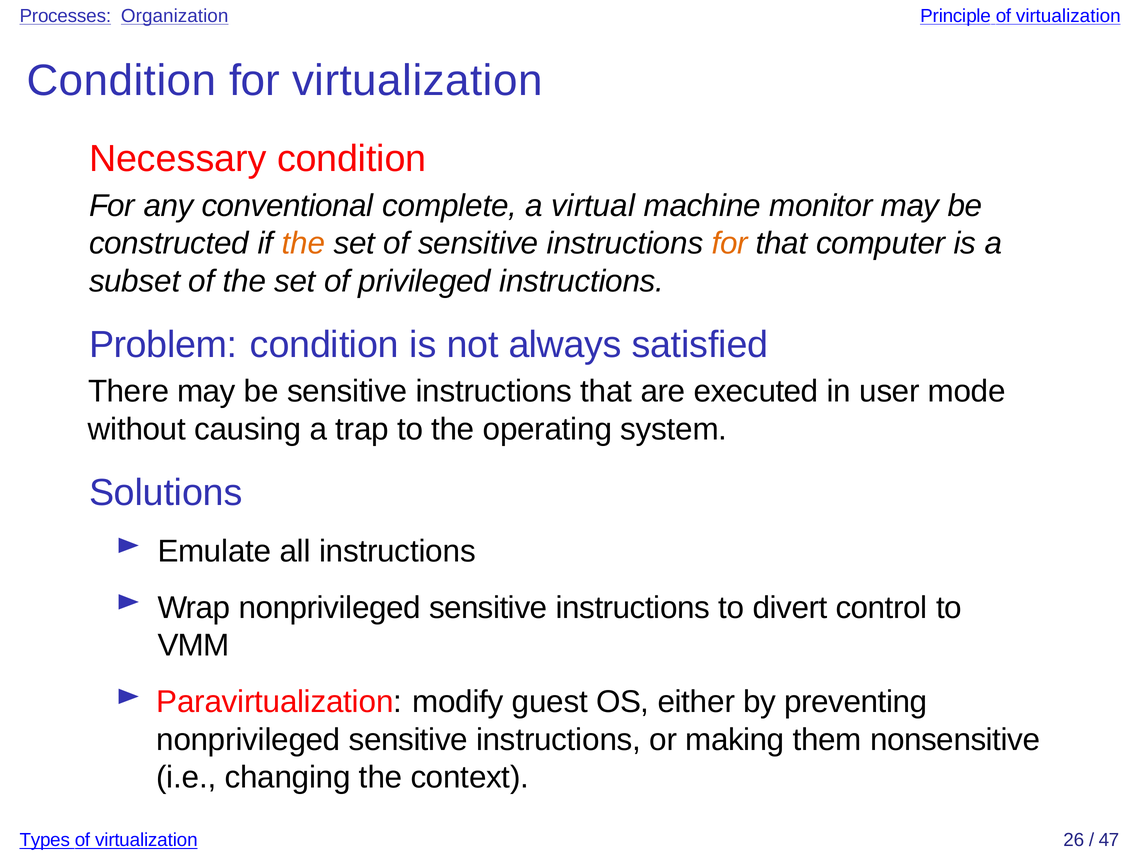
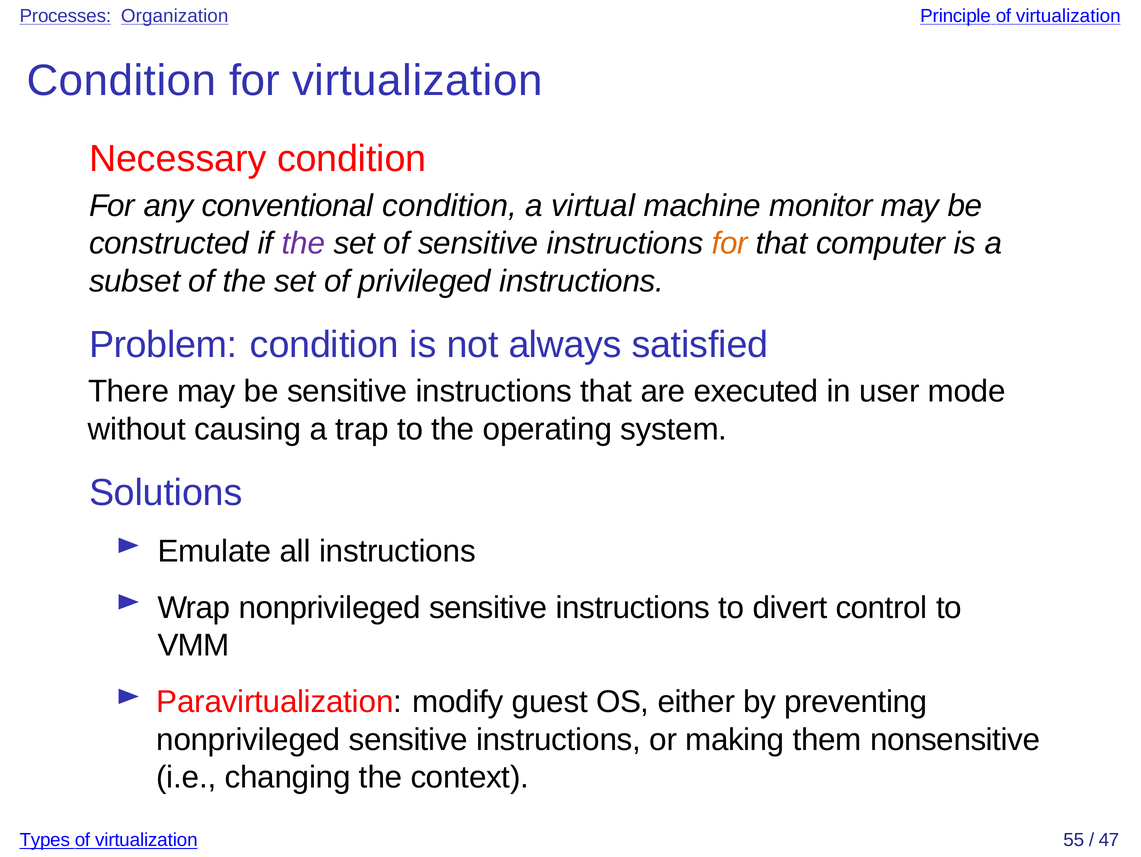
conventional complete: complete -> condition
the at (303, 243) colour: orange -> purple
26: 26 -> 55
